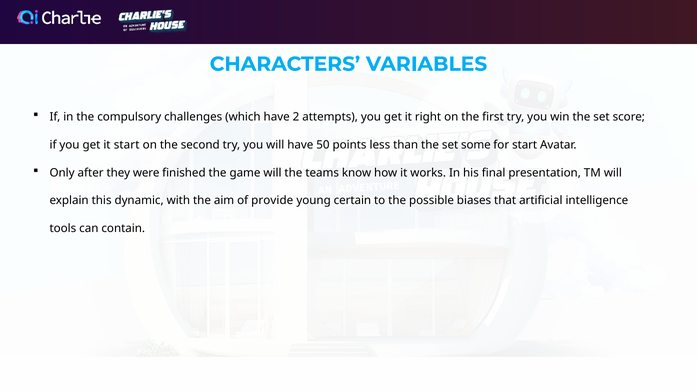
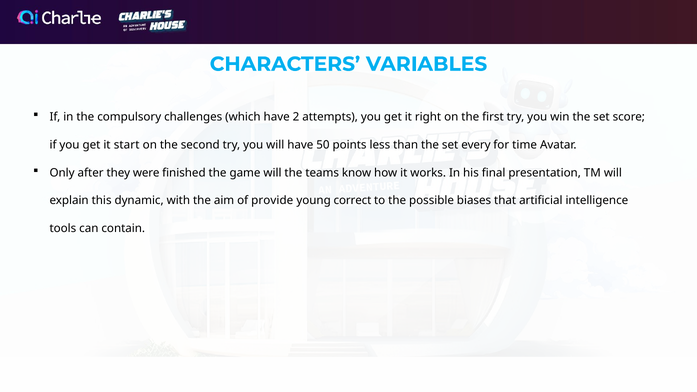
some: some -> every
for start: start -> time
certain: certain -> correct
